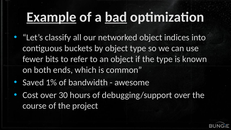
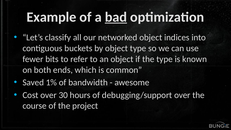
Example underline: present -> none
